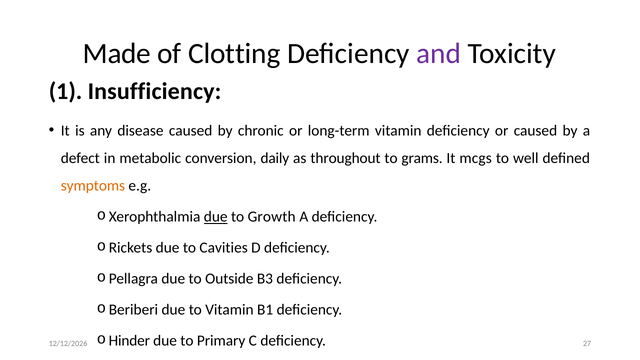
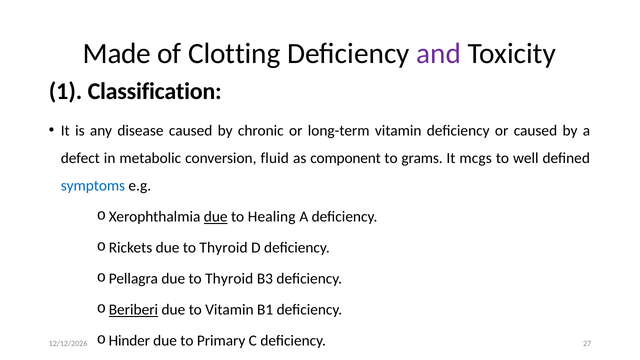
Insufficiency: Insufficiency -> Classification
daily: daily -> fluid
throughout: throughout -> component
symptoms colour: orange -> blue
Growth: Growth -> Healing
Rickets due to Cavities: Cavities -> Thyroid
Pellagra due to Outside: Outside -> Thyroid
Beriberi underline: none -> present
